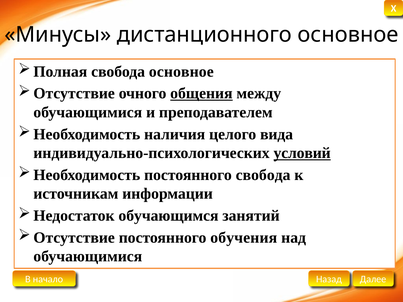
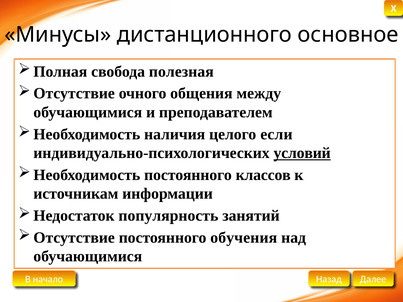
свобода основное: основное -> полезная
общения underline: present -> none
вида: вида -> если
постоянного свобода: свобода -> классов
обучающимся: обучающимся -> популярность
